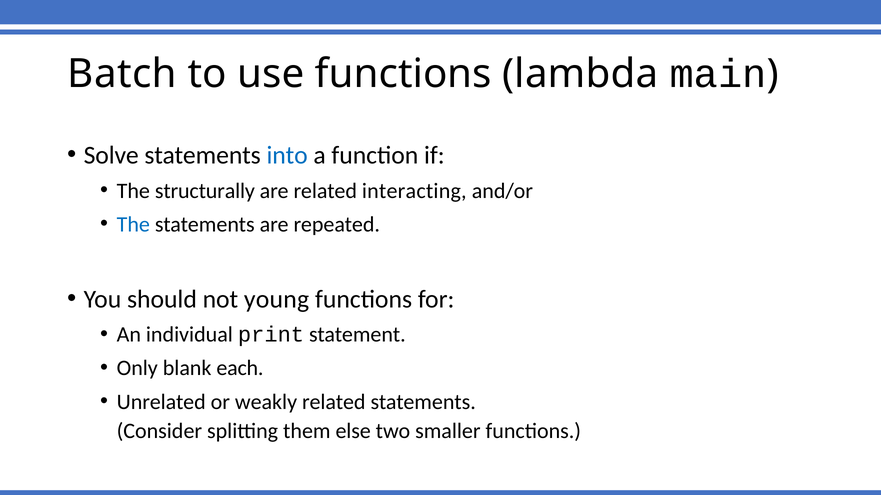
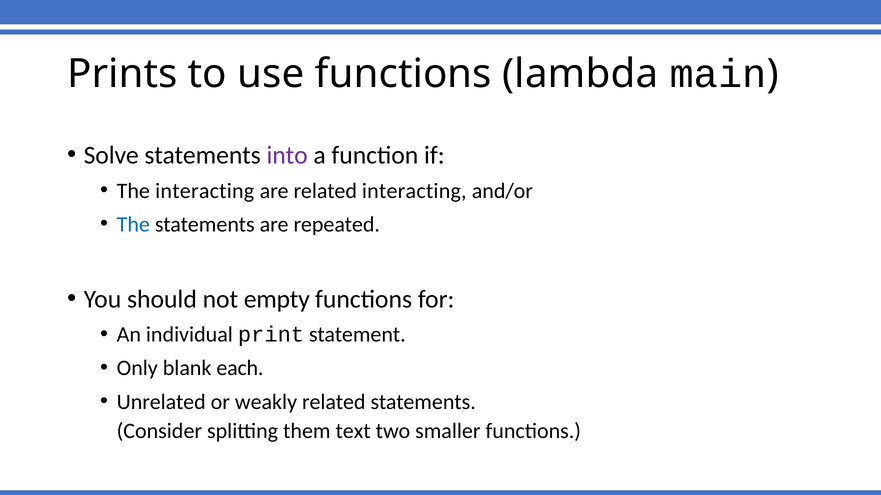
Batch: Batch -> Prints
into colour: blue -> purple
The structurally: structurally -> interacting
young: young -> empty
else: else -> text
